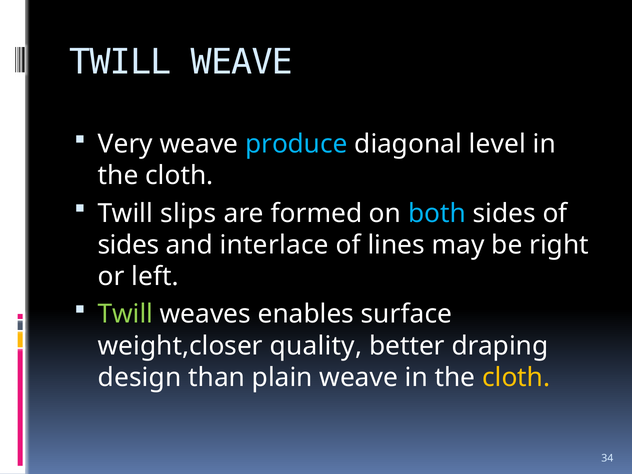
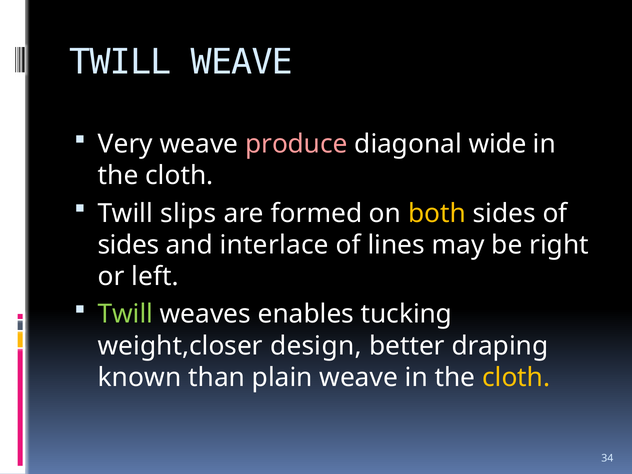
produce colour: light blue -> pink
level: level -> wide
both colour: light blue -> yellow
surface: surface -> tucking
quality: quality -> design
design: design -> known
